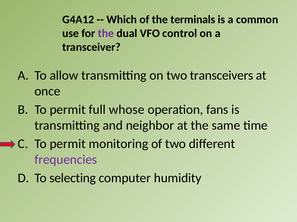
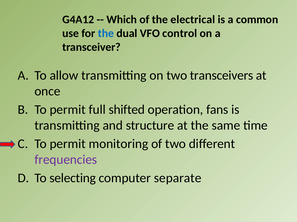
terminals: terminals -> electrical
the at (106, 33) colour: purple -> blue
whose: whose -> shifted
neighbor: neighbor -> structure
humidity: humidity -> separate
